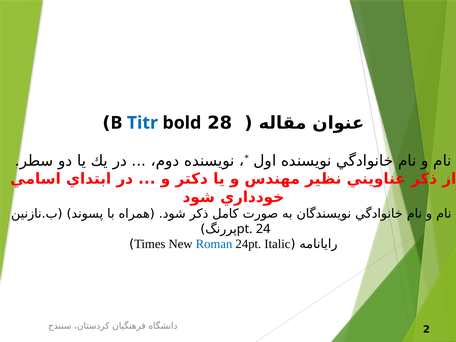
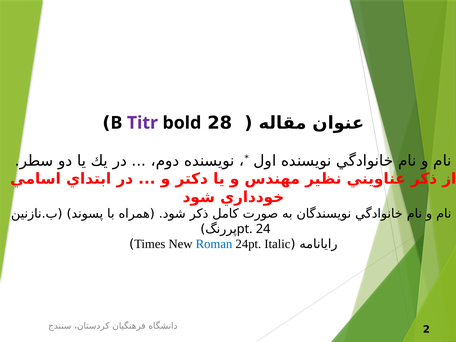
Titr colour: blue -> purple
